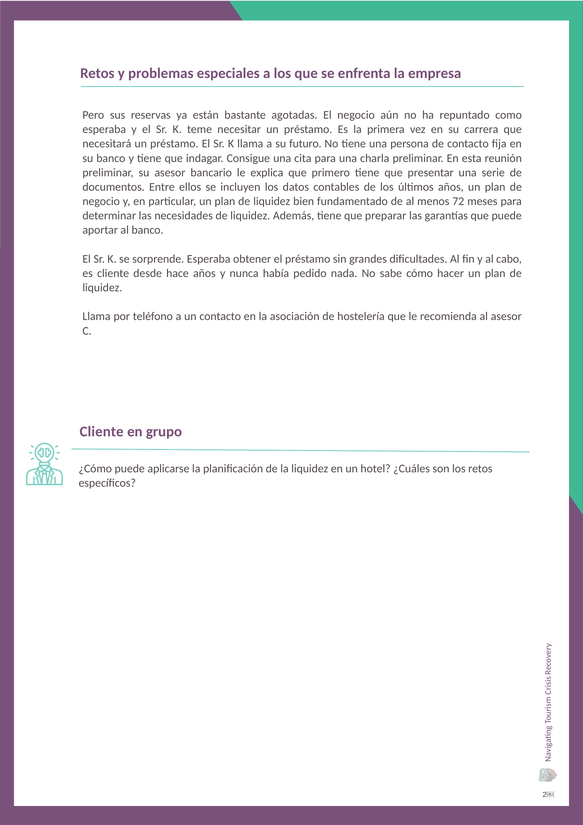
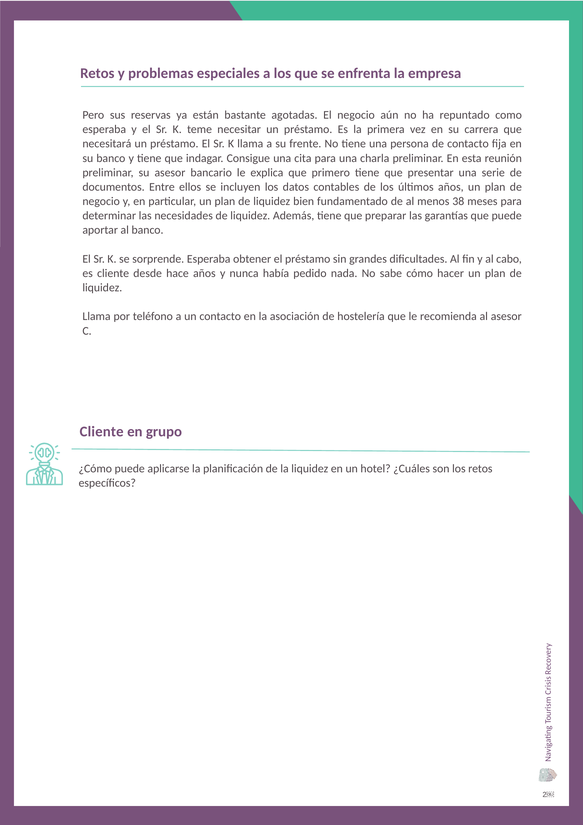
futuro: futuro -> frente
72: 72 -> 38
